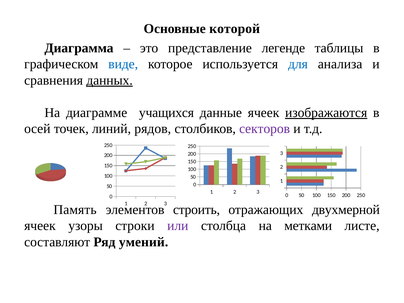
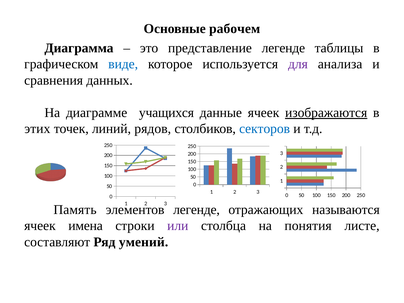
которой: которой -> рабочем
для colour: blue -> purple
данных underline: present -> none
осей: осей -> этих
секторов colour: purple -> blue
строить at (197, 210): строить -> легенде
двухмерной: двухмерной -> называются
узоры: узоры -> имена
метками: метками -> понятия
